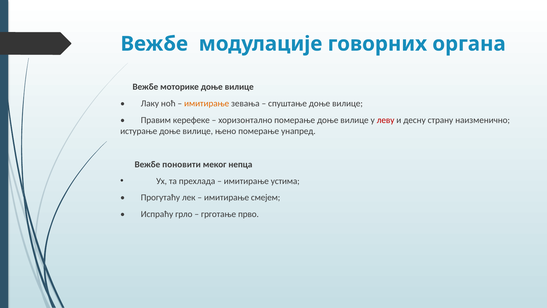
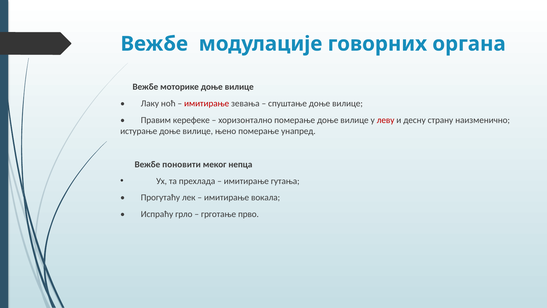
имитирање at (207, 103) colour: orange -> red
устима: устима -> гутања
смејем: смејем -> вокала
